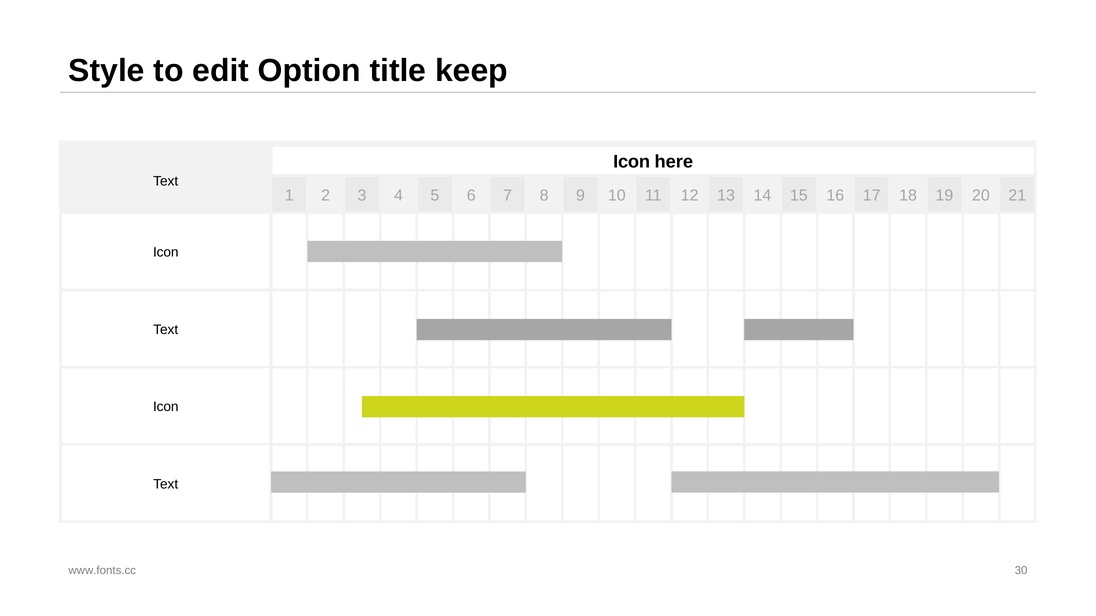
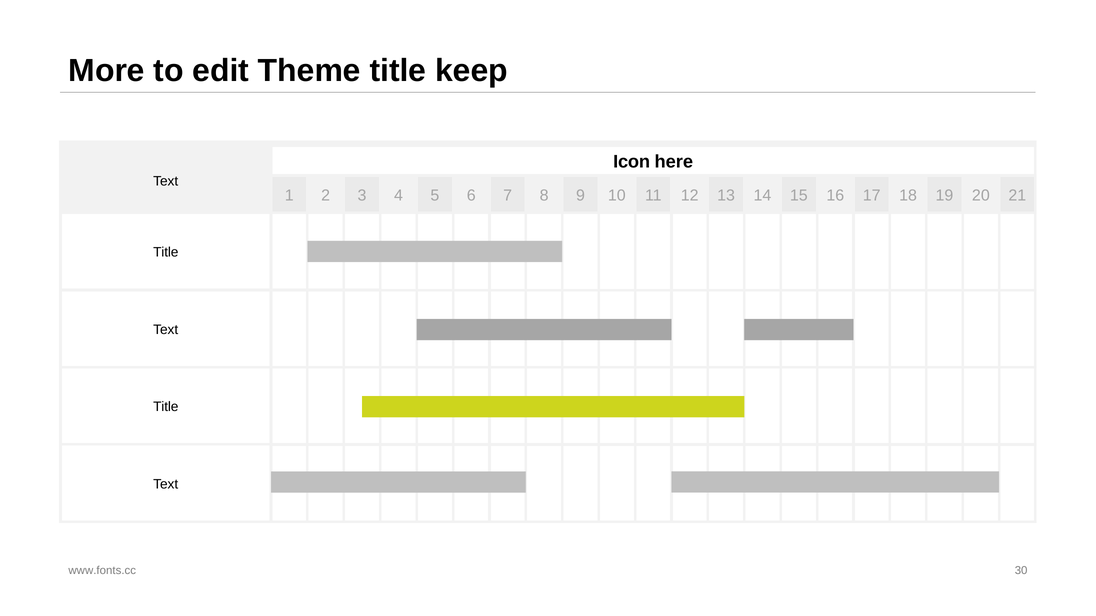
Style: Style -> More
Option: Option -> Theme
Icon at (166, 253): Icon -> Title
Icon at (166, 407): Icon -> Title
